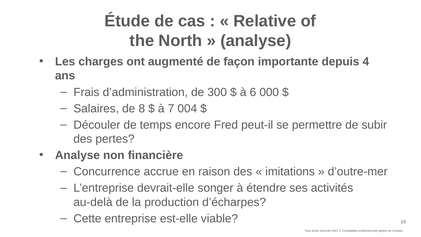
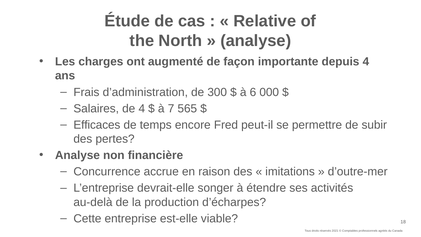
de 8: 8 -> 4
004: 004 -> 565
Découler: Découler -> Efficaces
